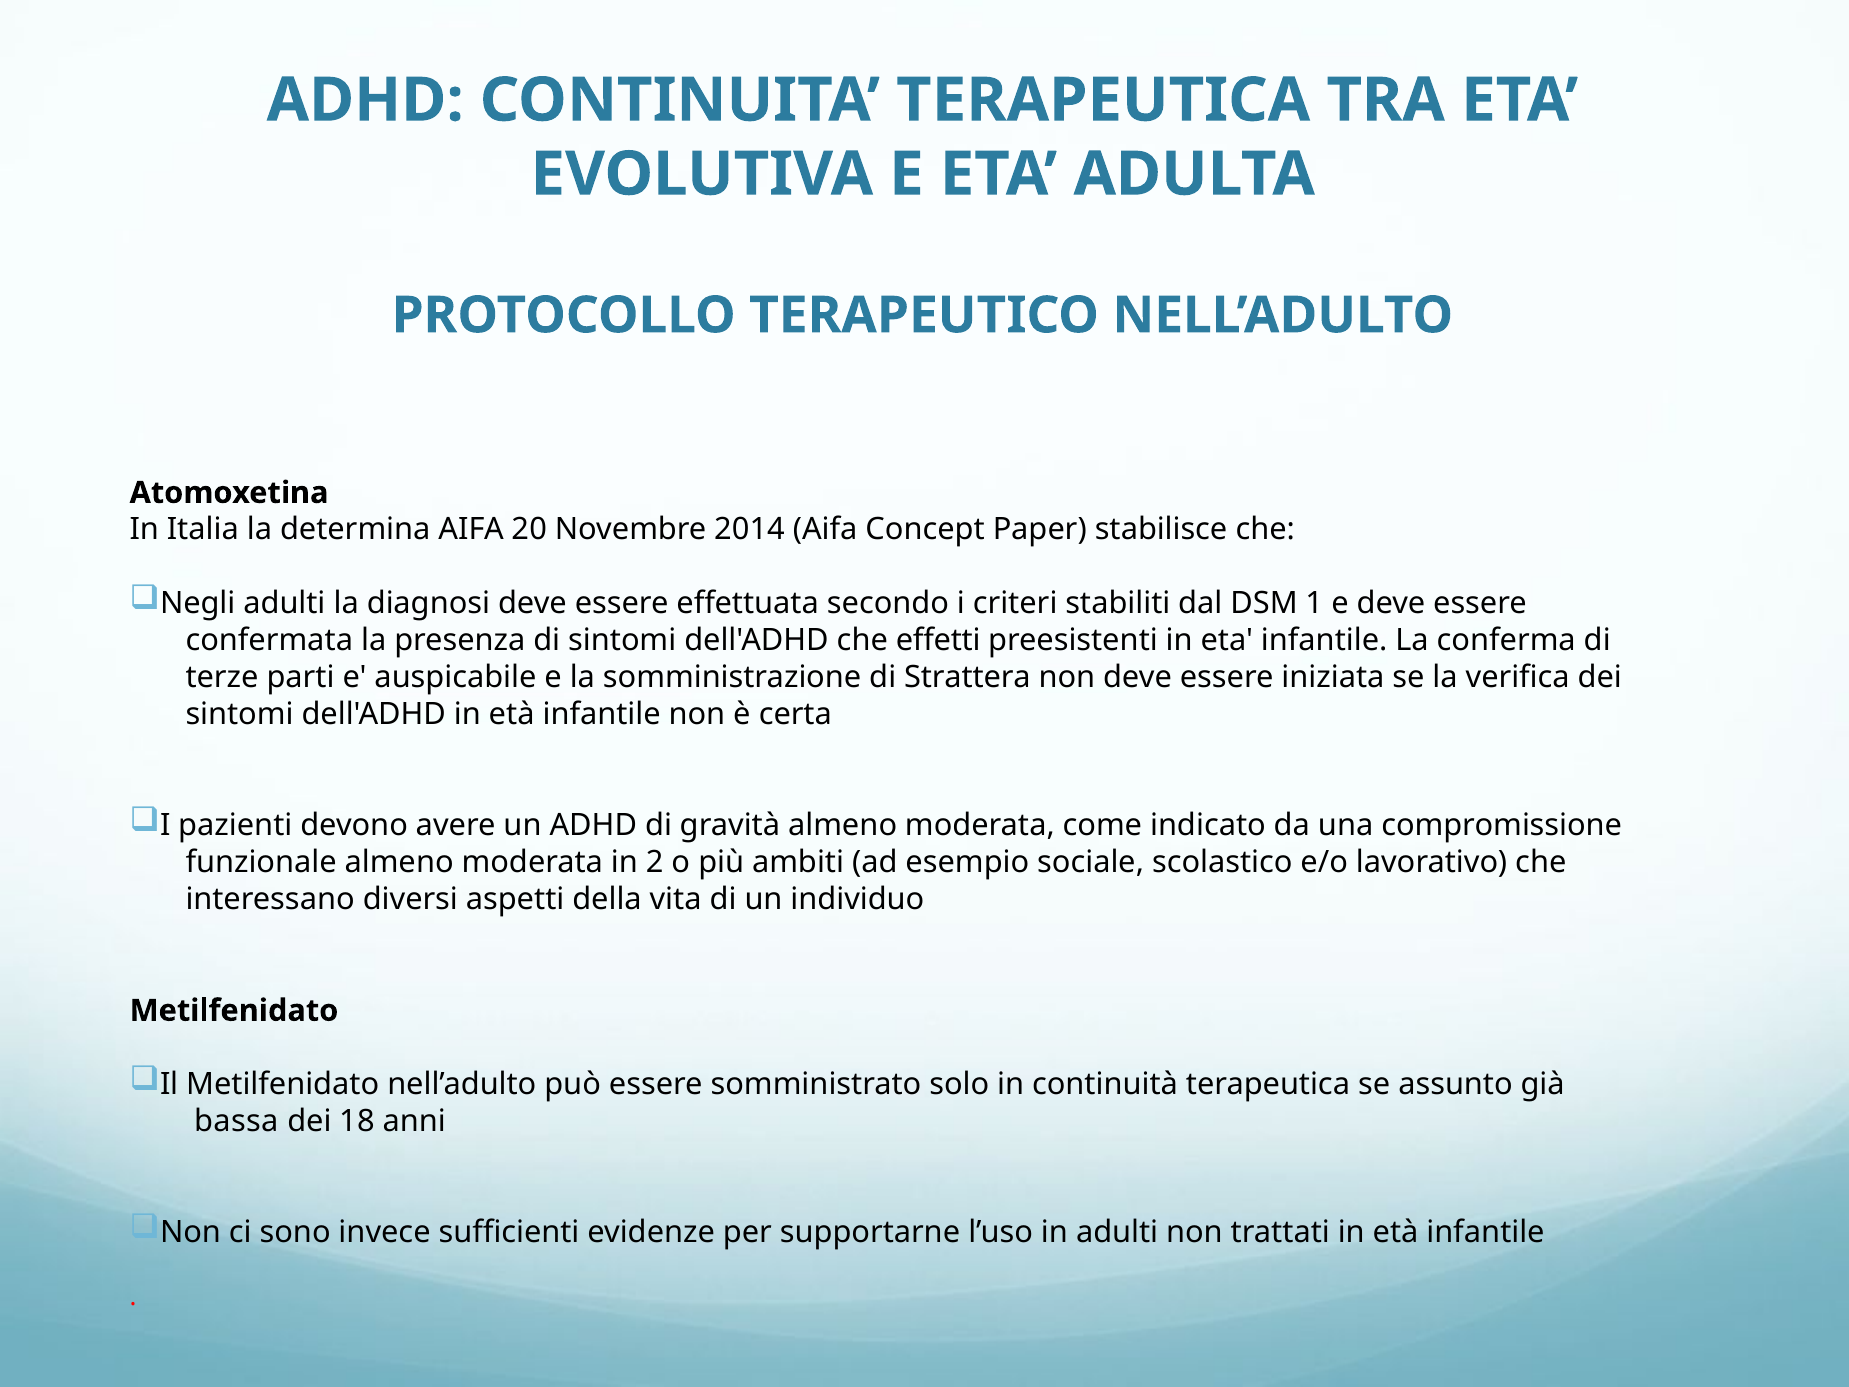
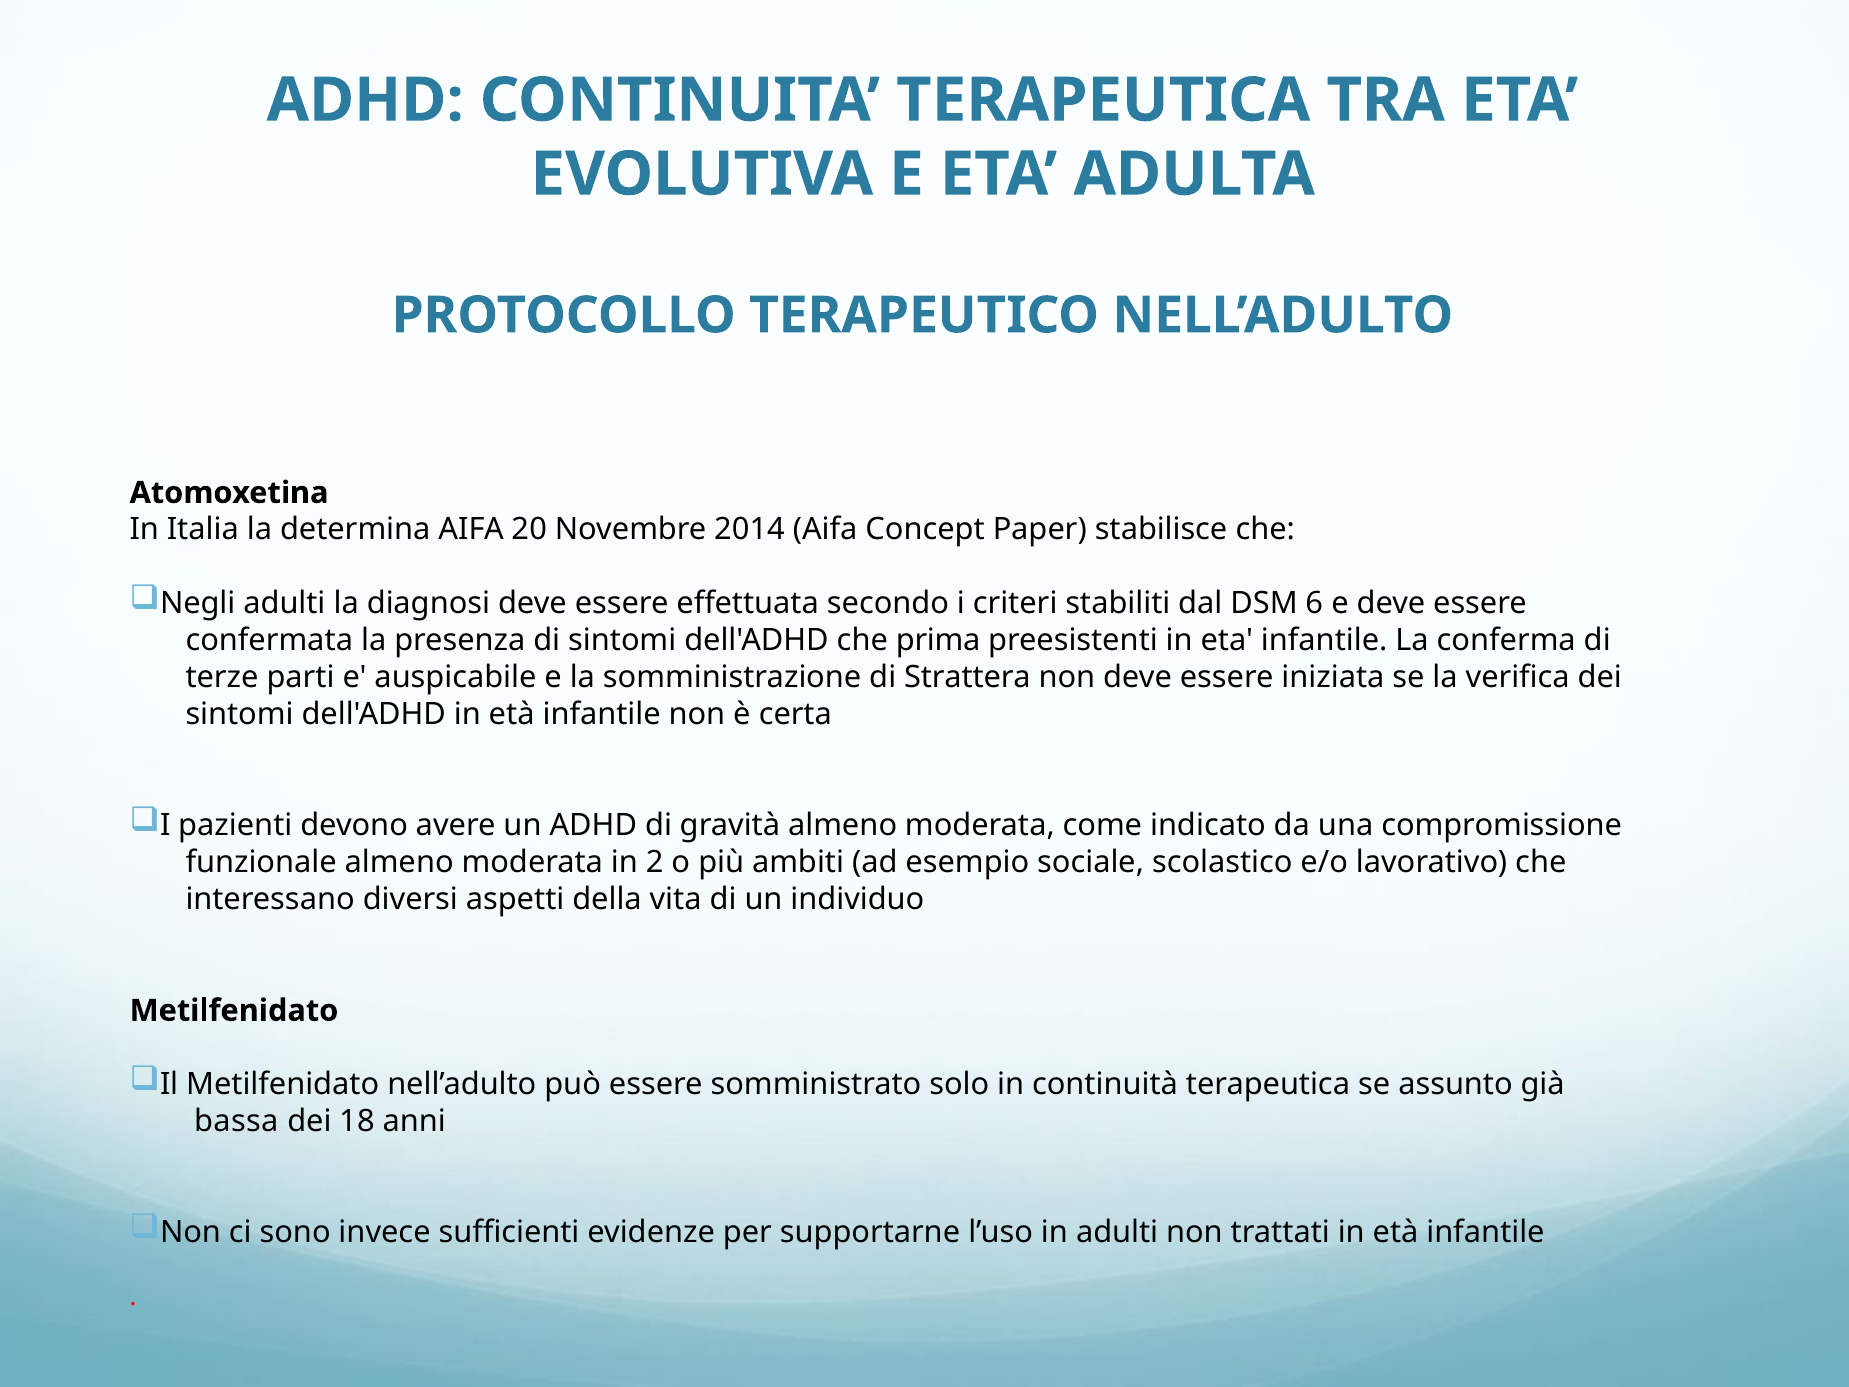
1: 1 -> 6
effetti: effetti -> prima
